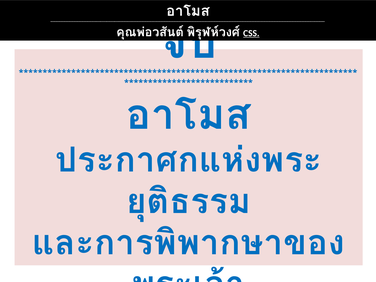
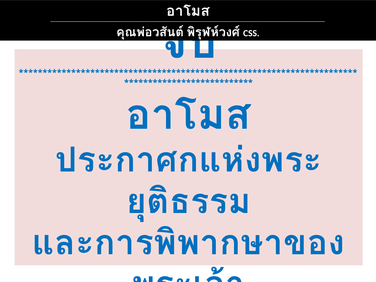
CSS underline: present -> none
